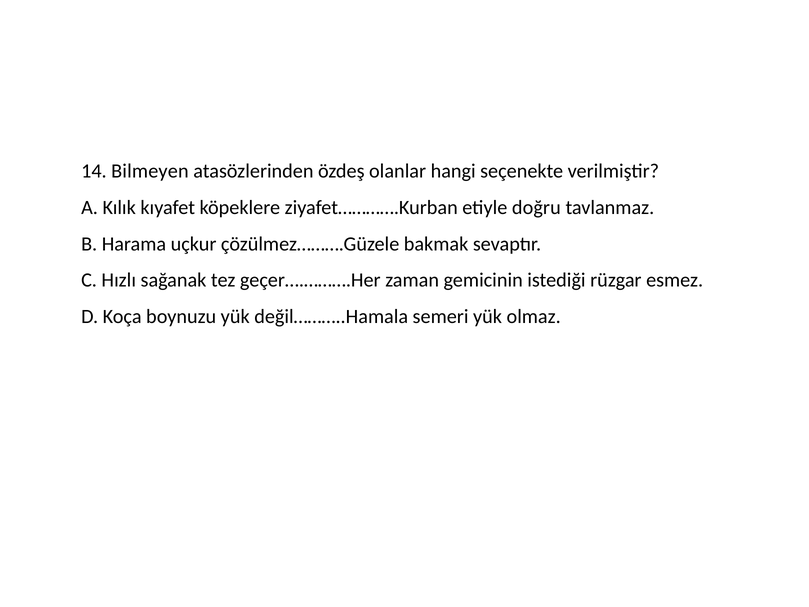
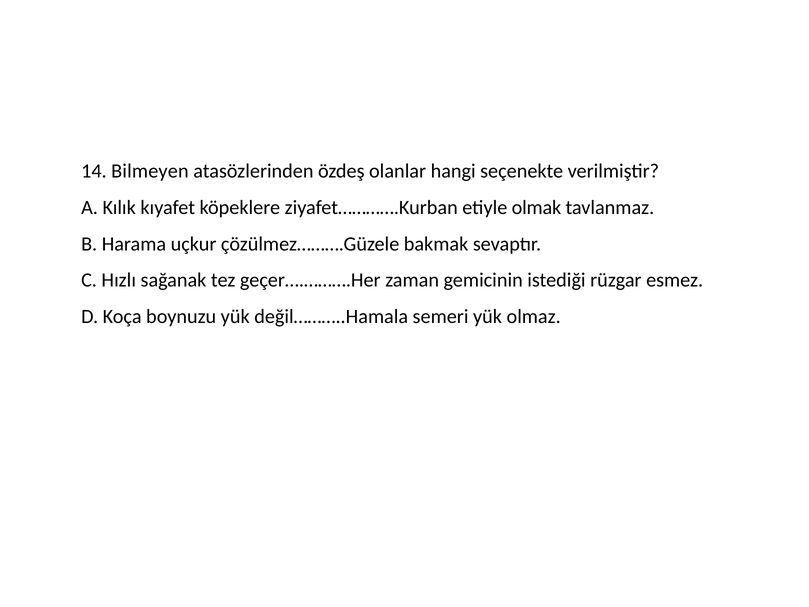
doğru: doğru -> olmak
